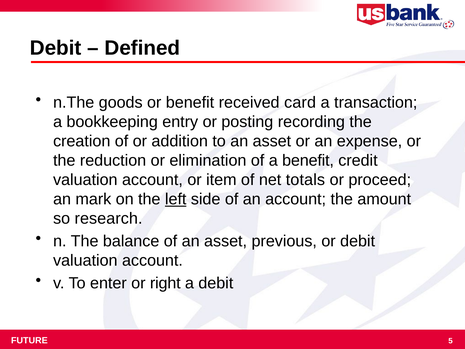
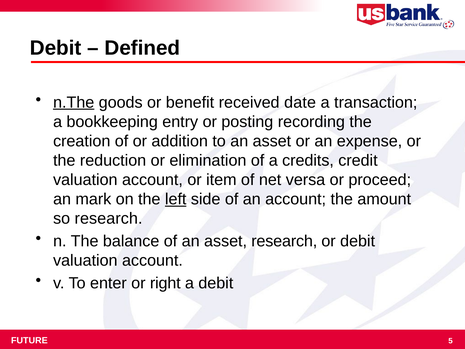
n.The underline: none -> present
card: card -> date
a benefit: benefit -> credits
totals: totals -> versa
asset previous: previous -> research
